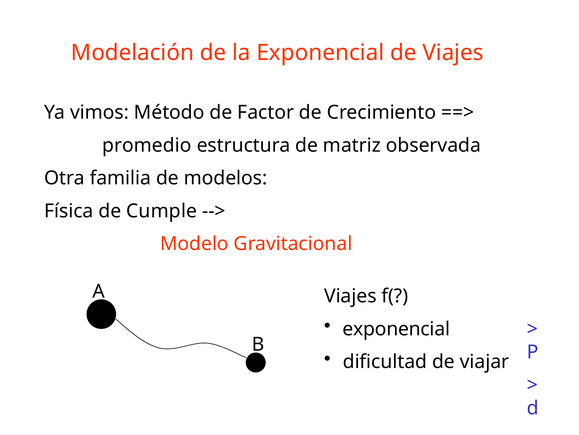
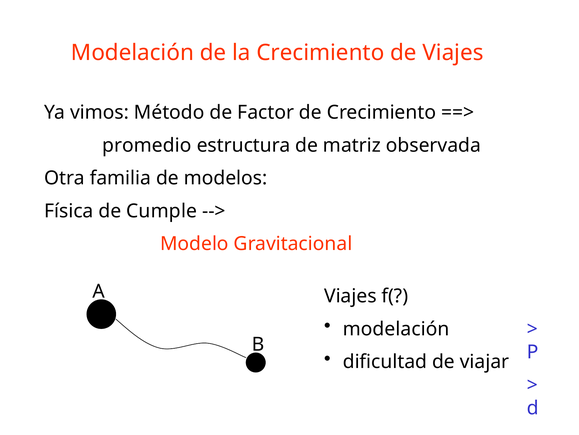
la Exponencial: Exponencial -> Crecimiento
exponencial at (396, 328): exponencial -> modelación
